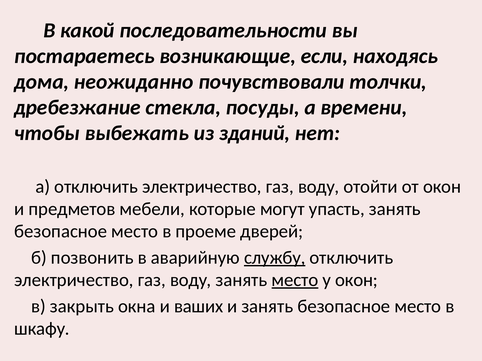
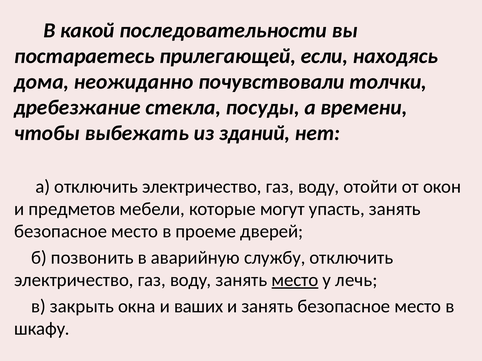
возникающие: возникающие -> прилегающей
службу underline: present -> none
у окон: окон -> лечь
